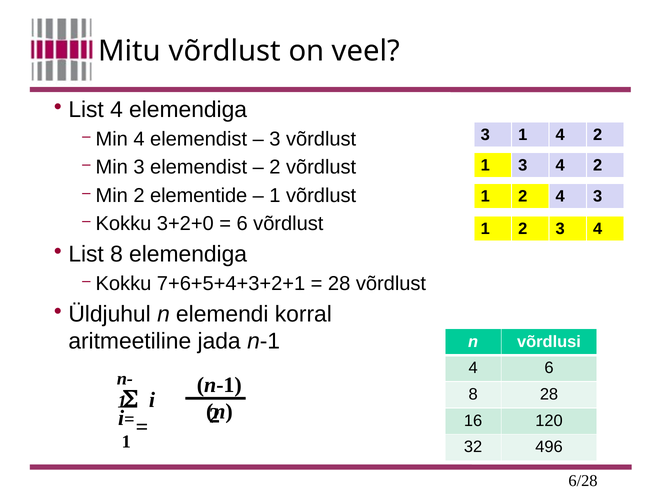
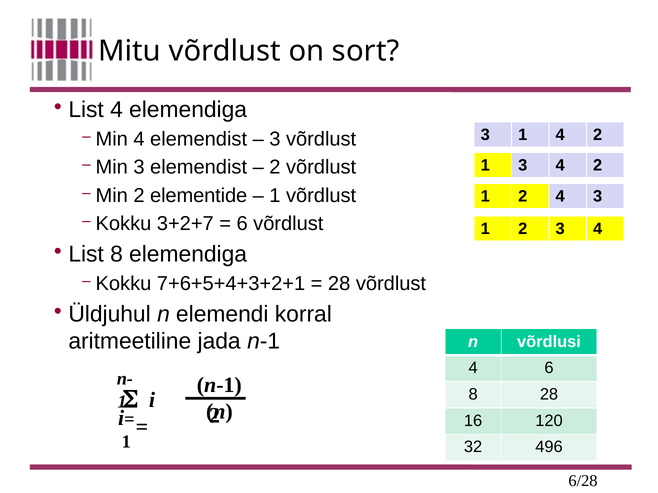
veel: veel -> sort
3+2+0: 3+2+0 -> 3+2+7
